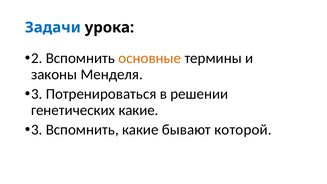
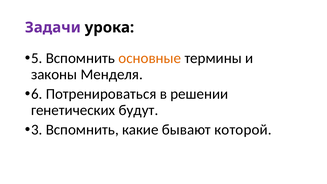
Задачи colour: blue -> purple
2: 2 -> 5
3 at (37, 94): 3 -> 6
генетических какие: какие -> будут
